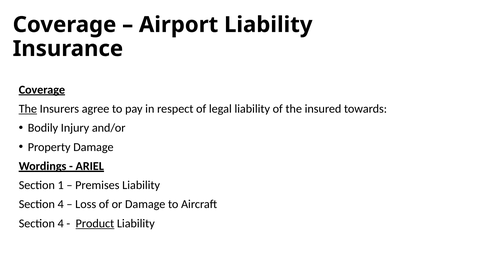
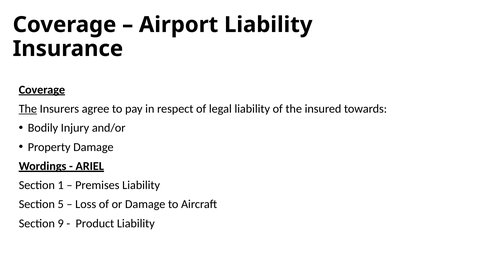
4 at (61, 205): 4 -> 5
4 at (61, 224): 4 -> 9
Product underline: present -> none
